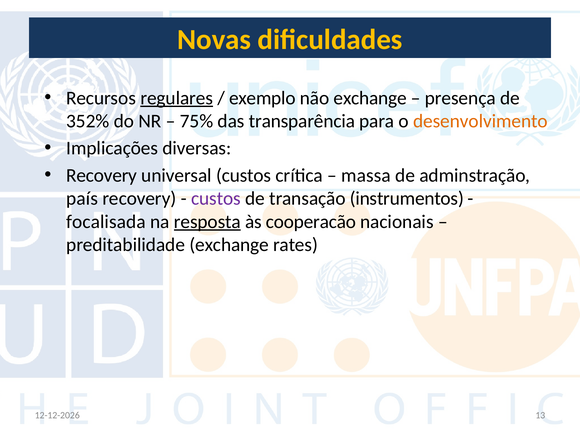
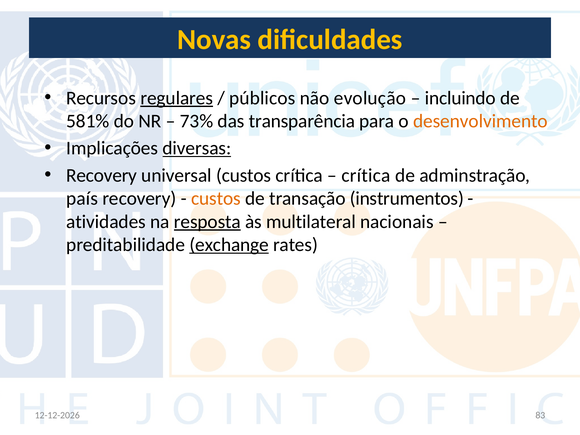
exemplo: exemplo -> públicos
não exchange: exchange -> evolução
presença: presença -> incluindo
352%: 352% -> 581%
75%: 75% -> 73%
diversas underline: none -> present
massa at (366, 175): massa -> crítica
custos at (216, 199) colour: purple -> orange
focalisada: focalisada -> atividades
cooperacão: cooperacão -> multilateral
exchange at (229, 245) underline: none -> present
13: 13 -> 83
